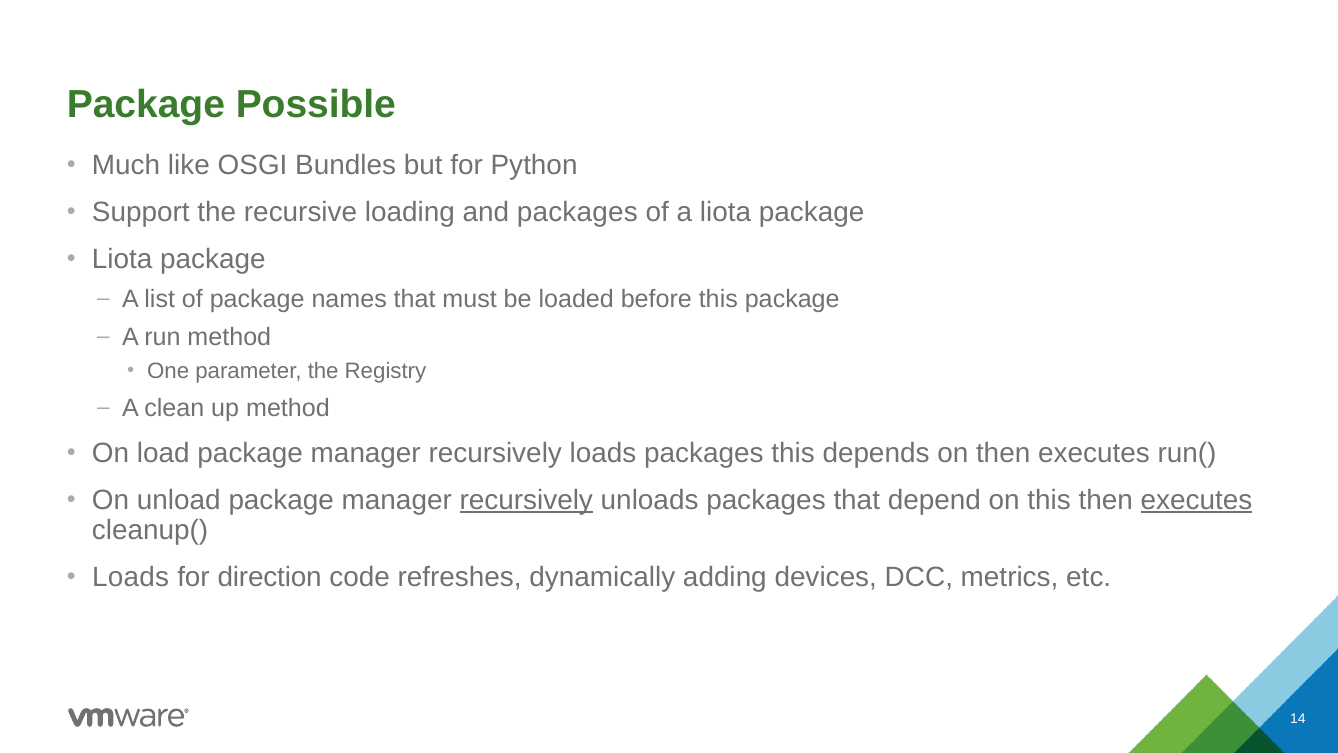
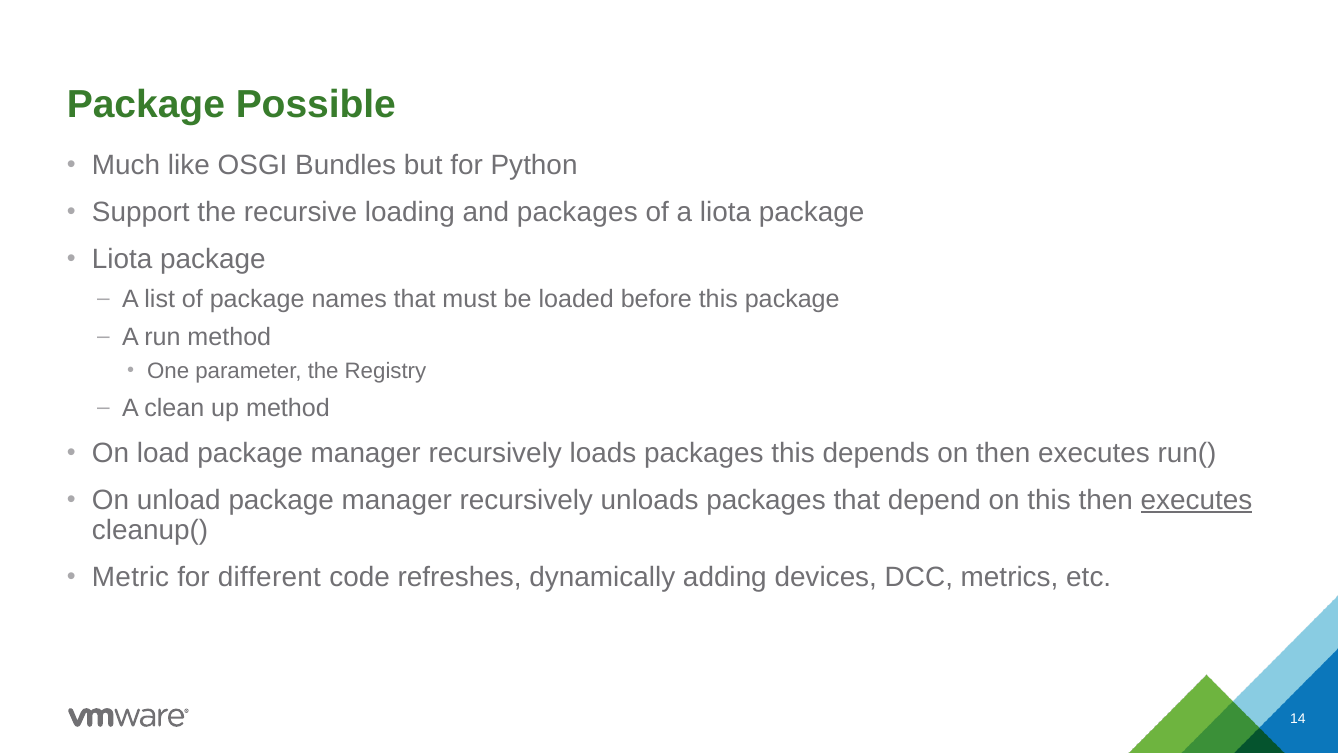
recursively at (526, 500) underline: present -> none
Loads at (131, 577): Loads -> Metric
direction: direction -> different
